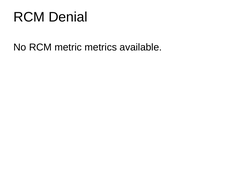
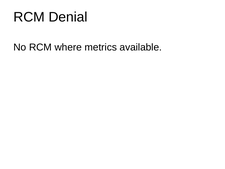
metric: metric -> where
